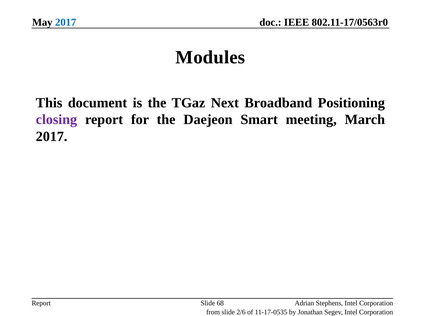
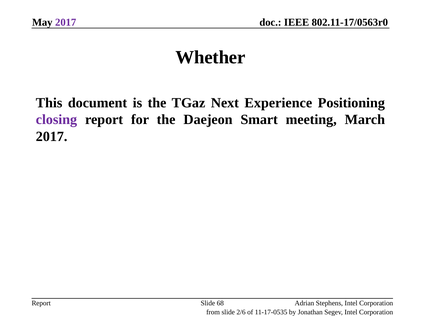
2017 at (66, 22) colour: blue -> purple
Modules: Modules -> Whether
Broadband: Broadband -> Experience
